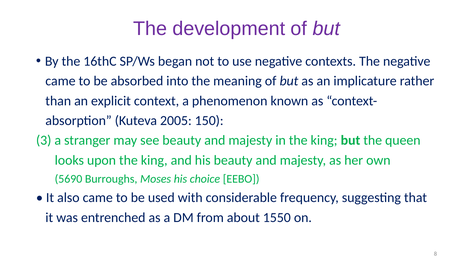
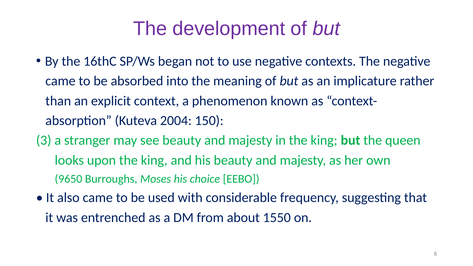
2005: 2005 -> 2004
5690: 5690 -> 9650
